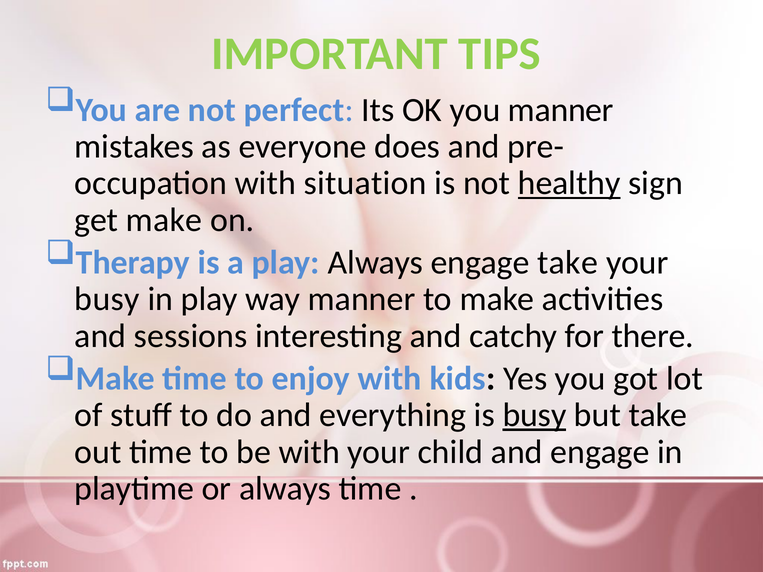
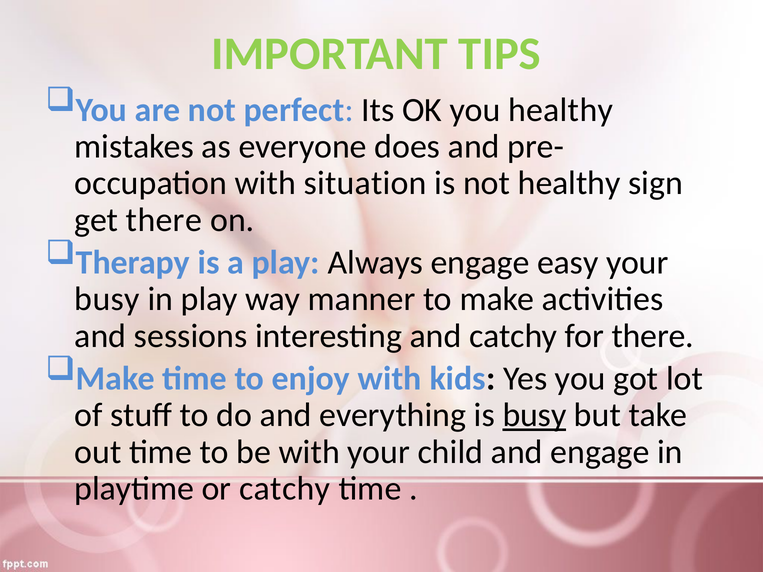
you manner: manner -> healthy
healthy at (569, 183) underline: present -> none
get make: make -> there
engage take: take -> easy
or always: always -> catchy
